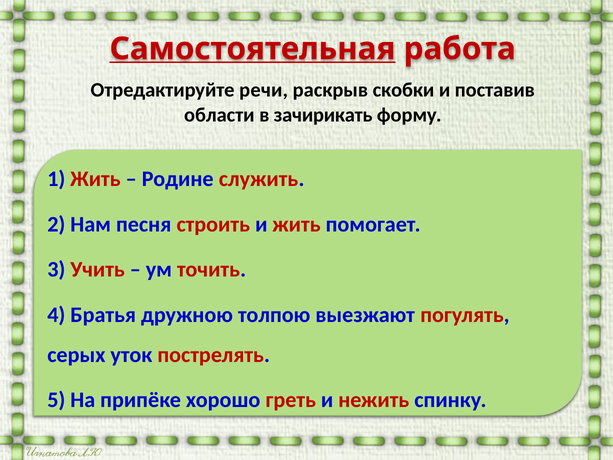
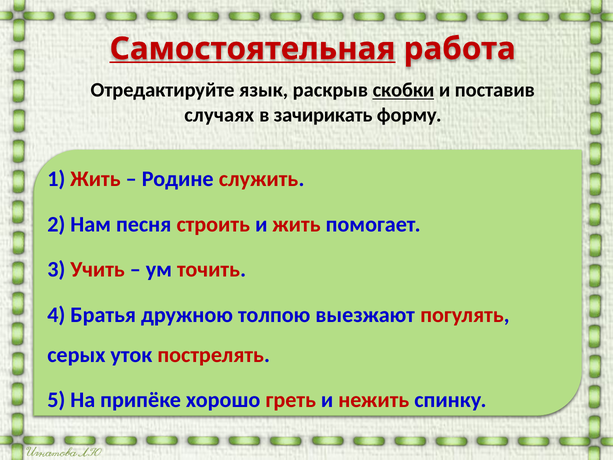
речи: речи -> язык
скобки underline: none -> present
области: области -> случаях
